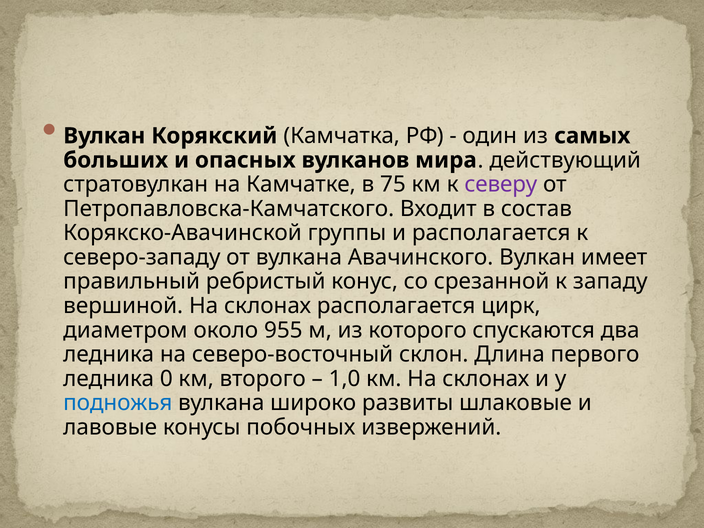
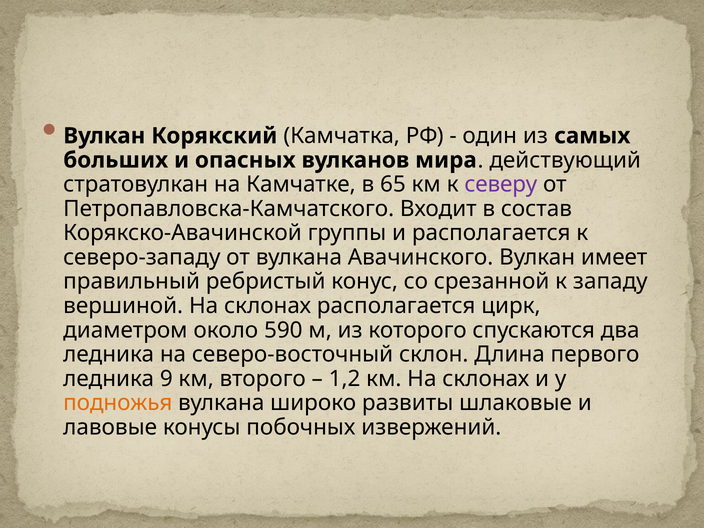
75: 75 -> 65
955: 955 -> 590
0: 0 -> 9
1,0: 1,0 -> 1,2
подножья colour: blue -> orange
